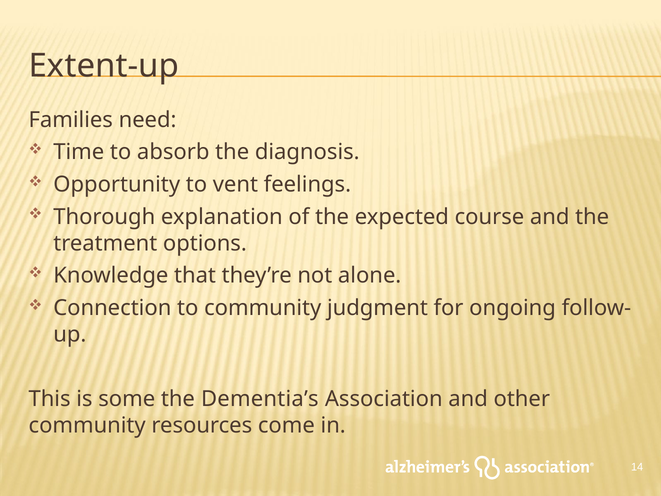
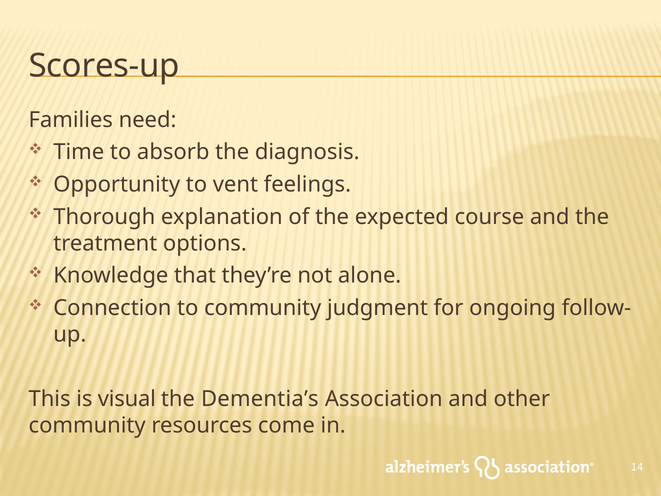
Extent-up: Extent-up -> Scores-up
some: some -> visual
